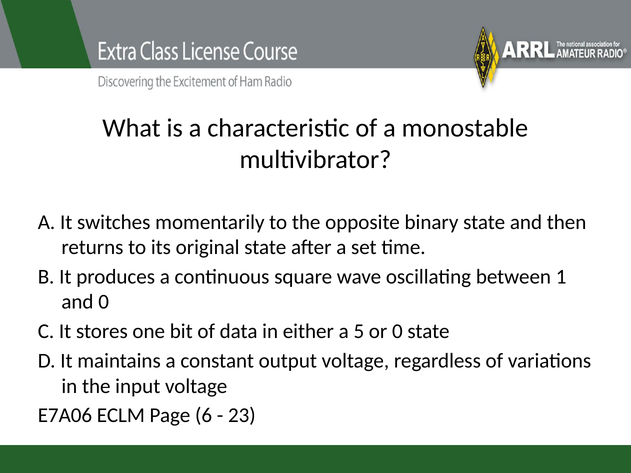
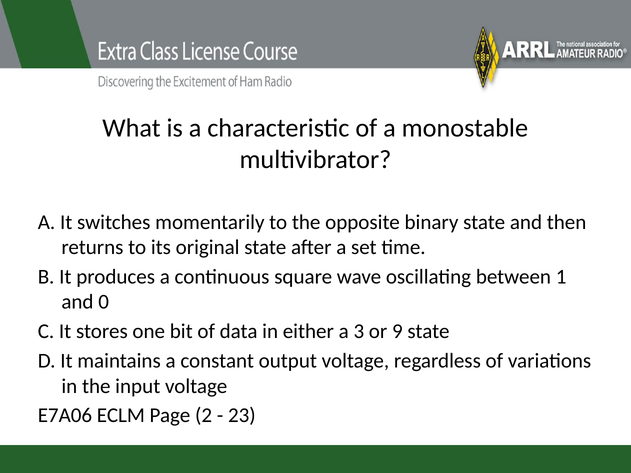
5: 5 -> 3
or 0: 0 -> 9
6: 6 -> 2
